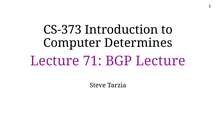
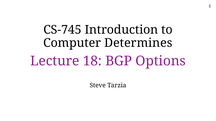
CS-373: CS-373 -> CS-745
71: 71 -> 18
BGP Lecture: Lecture -> Options
